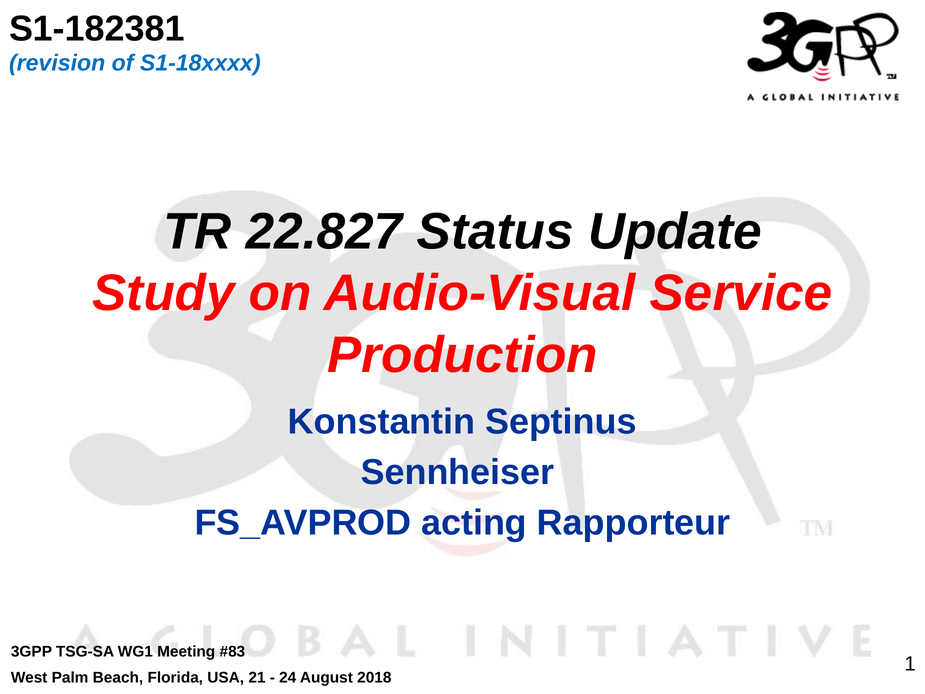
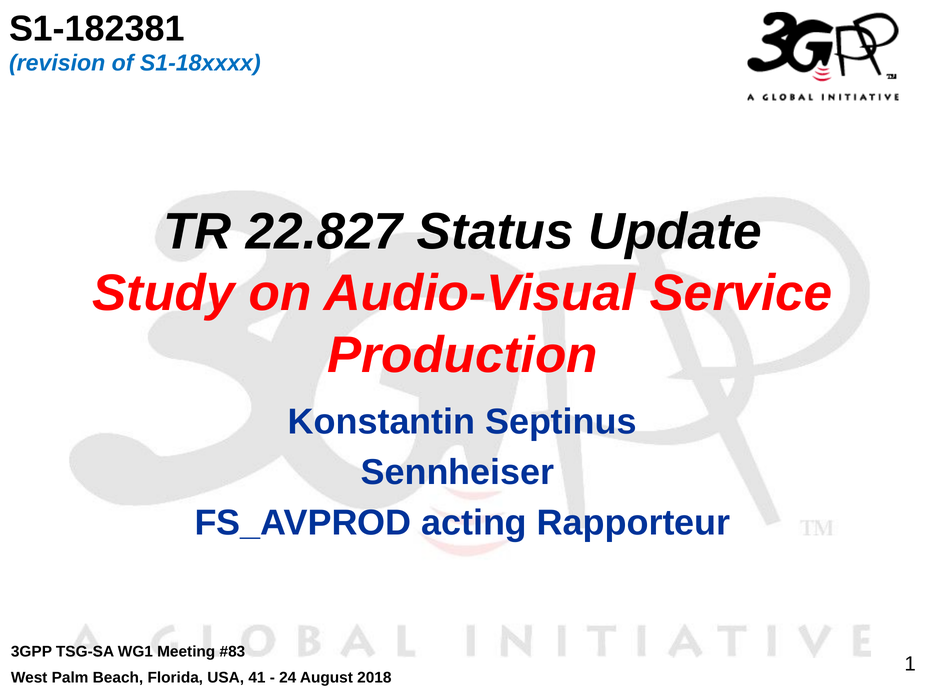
21: 21 -> 41
